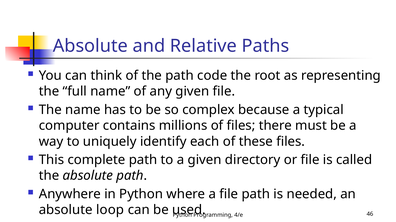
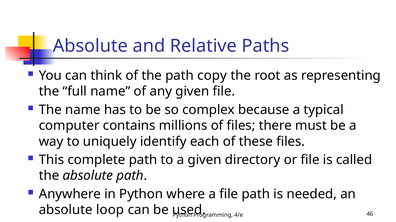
code: code -> copy
